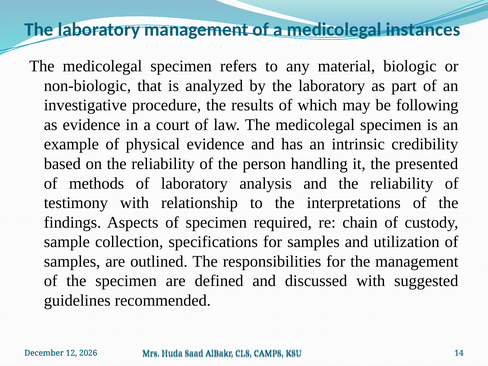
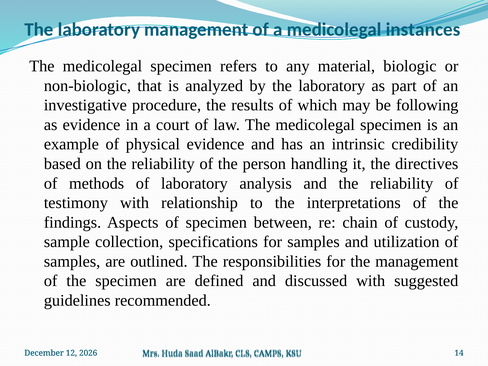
presented: presented -> directives
required: required -> between
